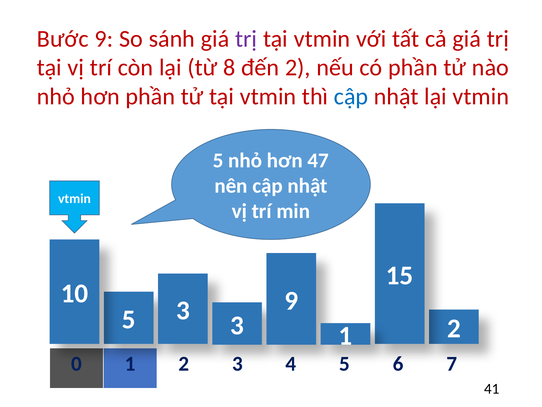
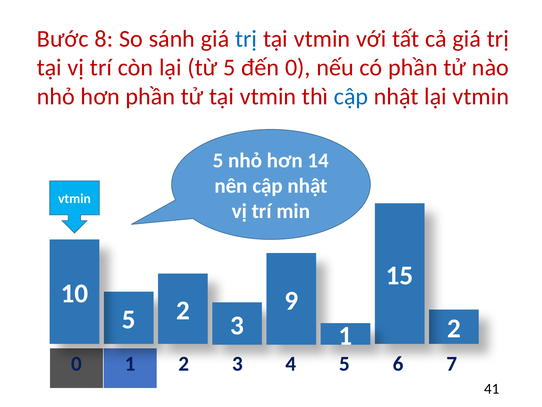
Bước 9: 9 -> 8
trị at (246, 39) colour: purple -> blue
từ 8: 8 -> 5
đến 2: 2 -> 0
47: 47 -> 14
5 3: 3 -> 2
